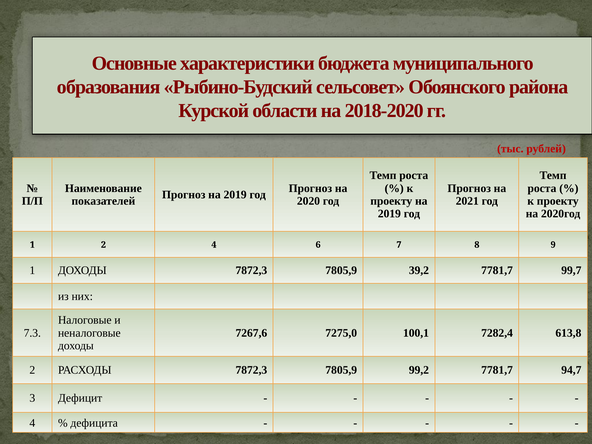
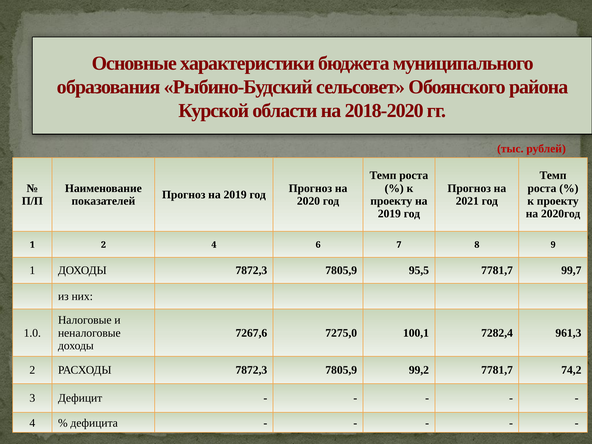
39,2: 39,2 -> 95,5
7.3: 7.3 -> 1.0
613,8: 613,8 -> 961,3
94,7: 94,7 -> 74,2
